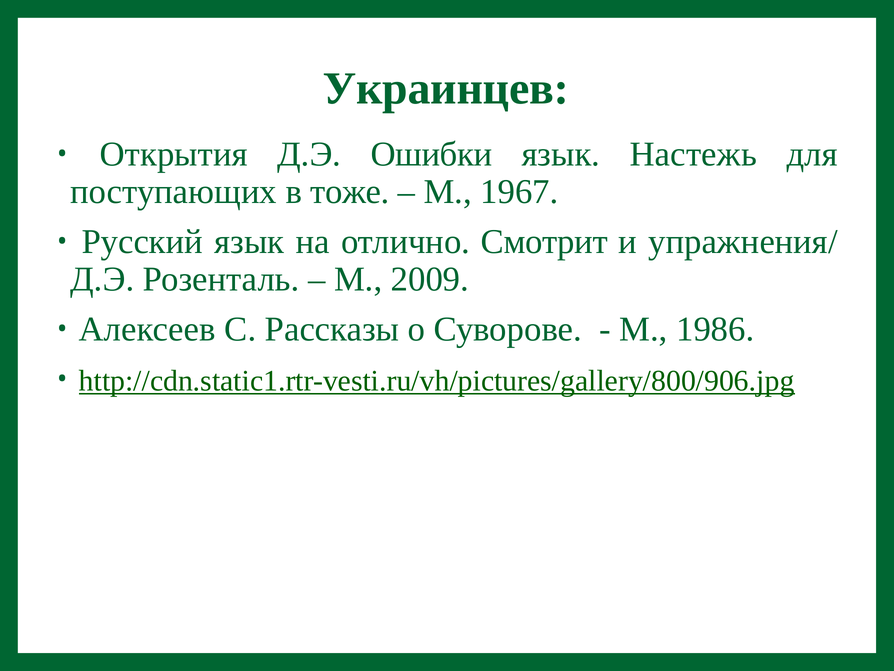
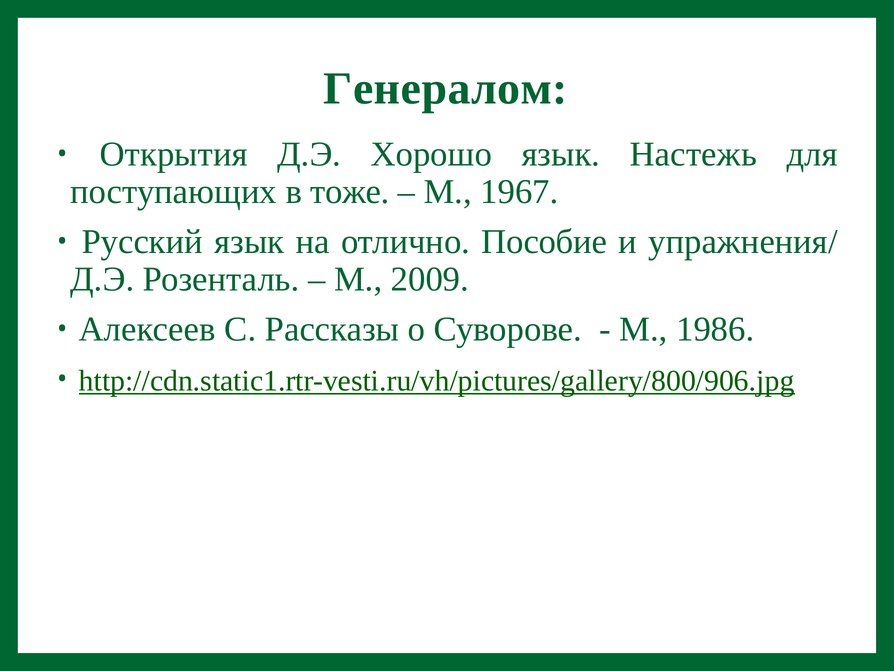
Украинцев: Украинцев -> Генералом
Ошибки: Ошибки -> Хорошо
Смотрит: Смотрит -> Пособие
